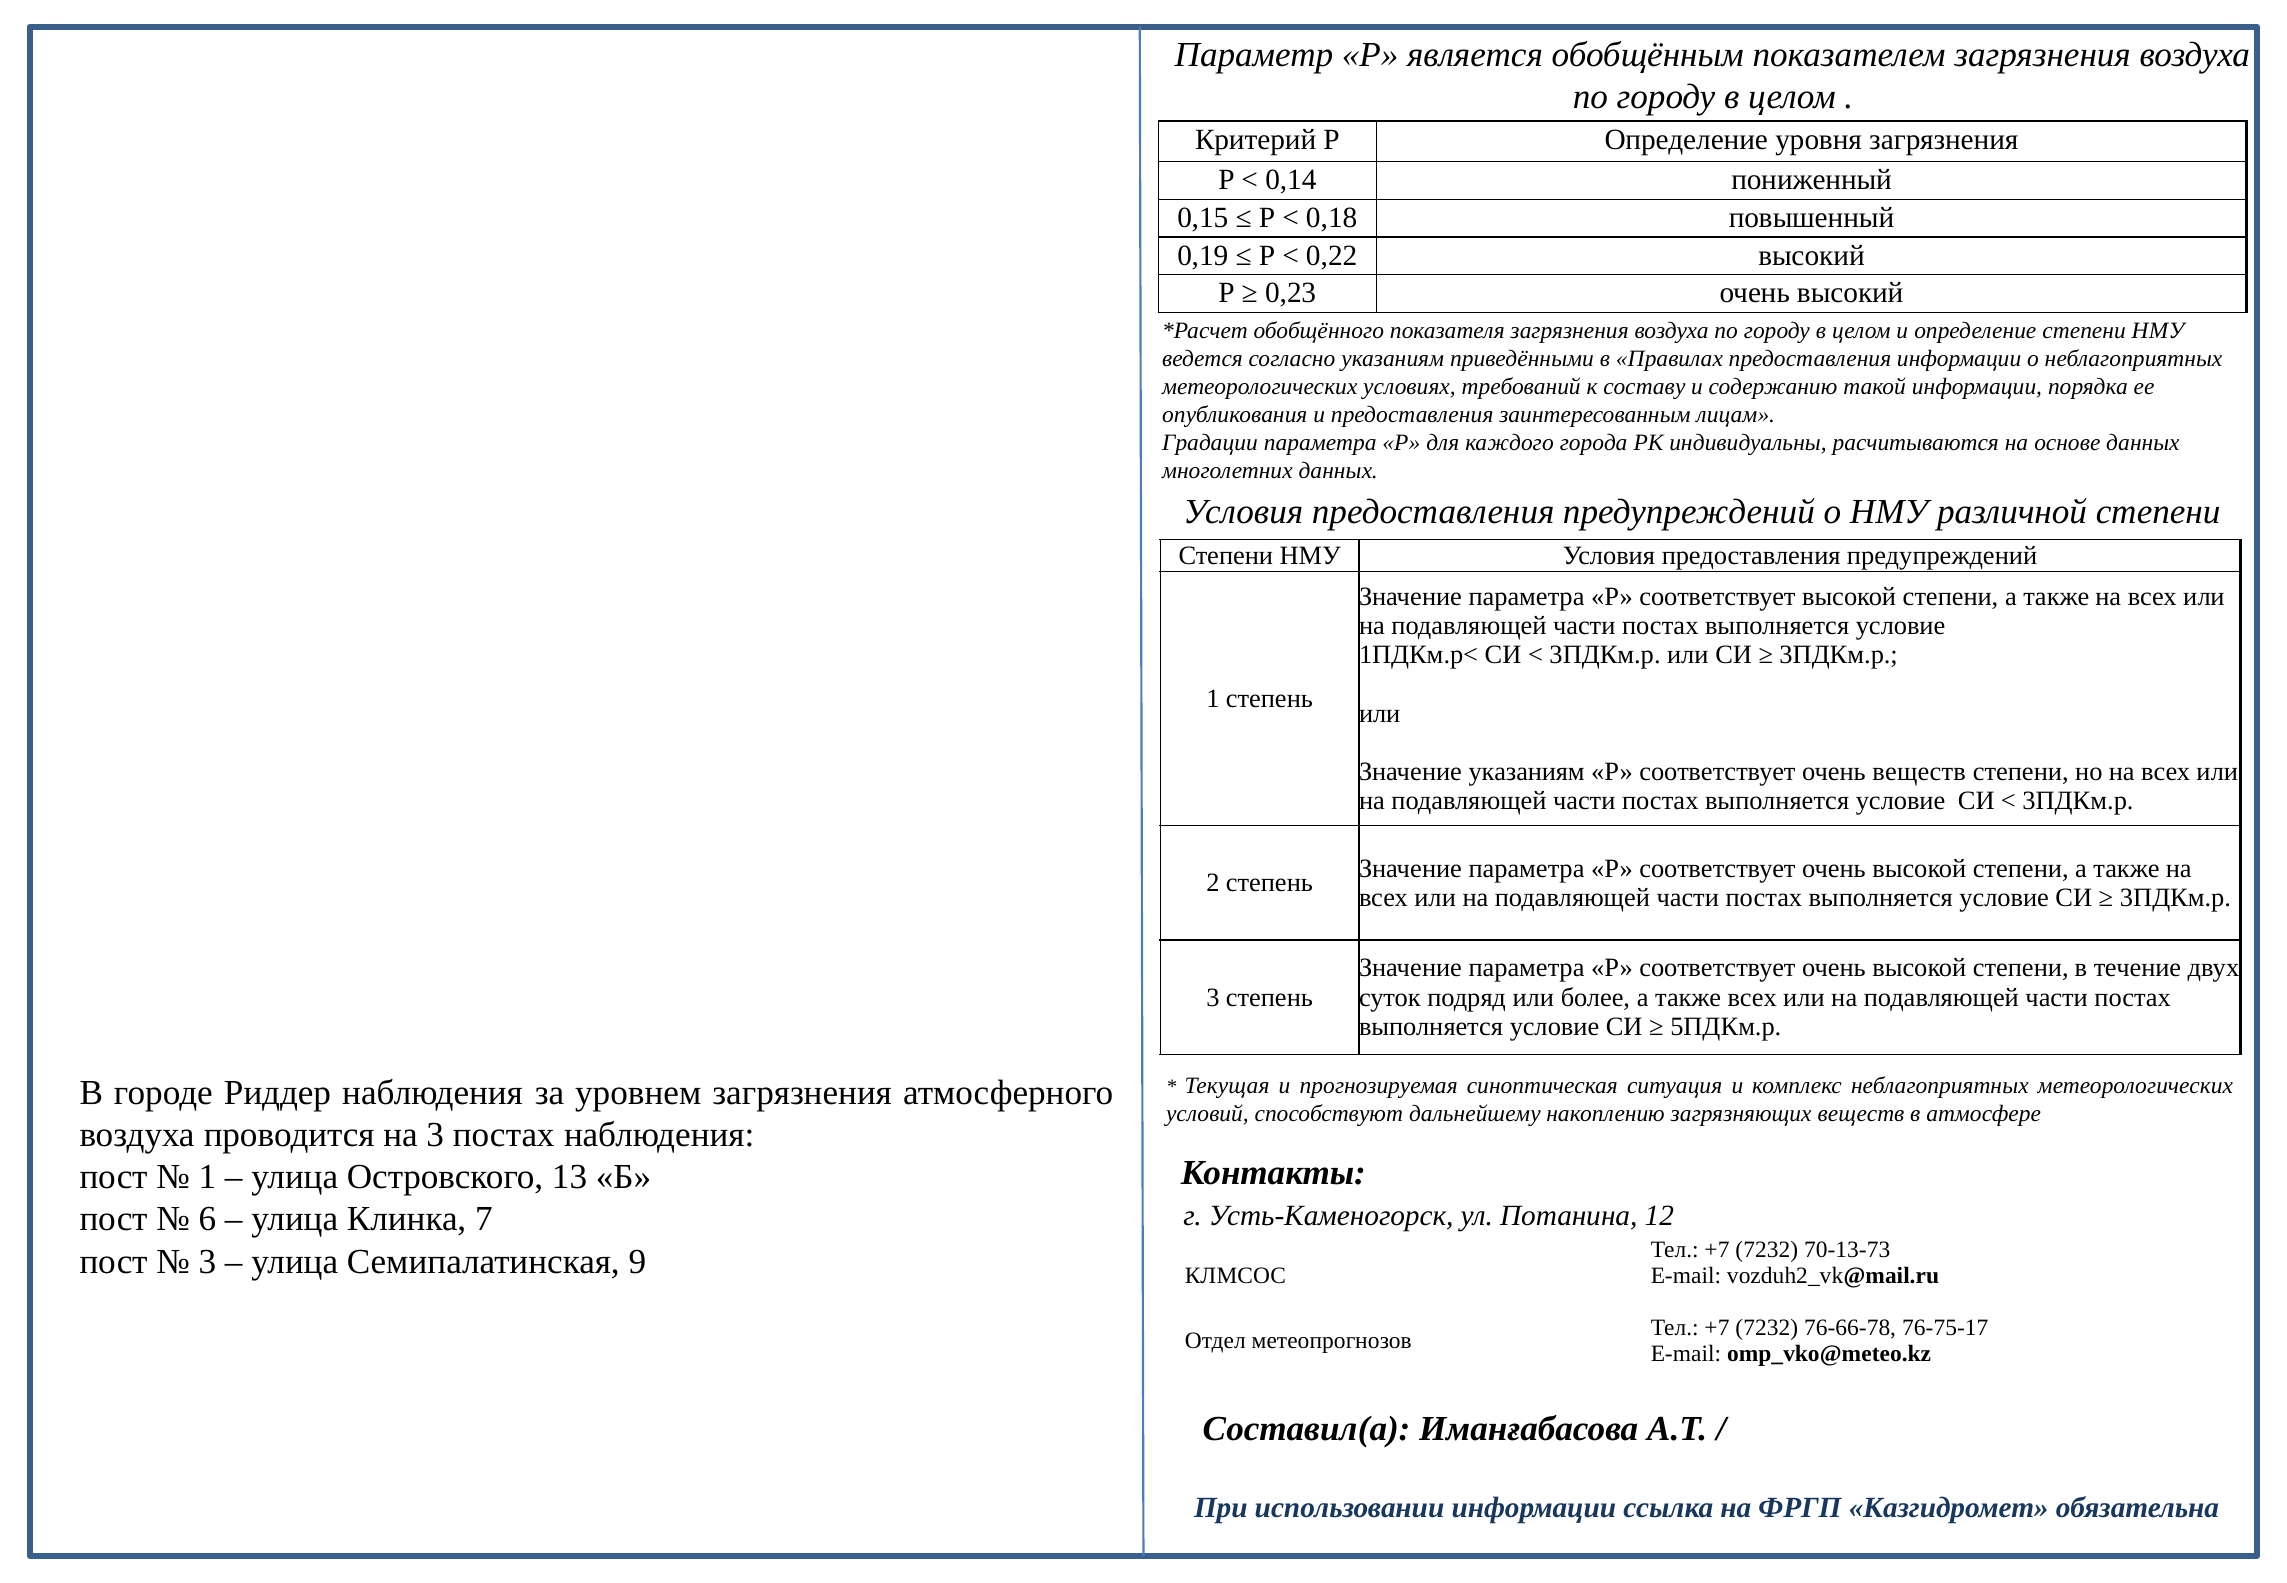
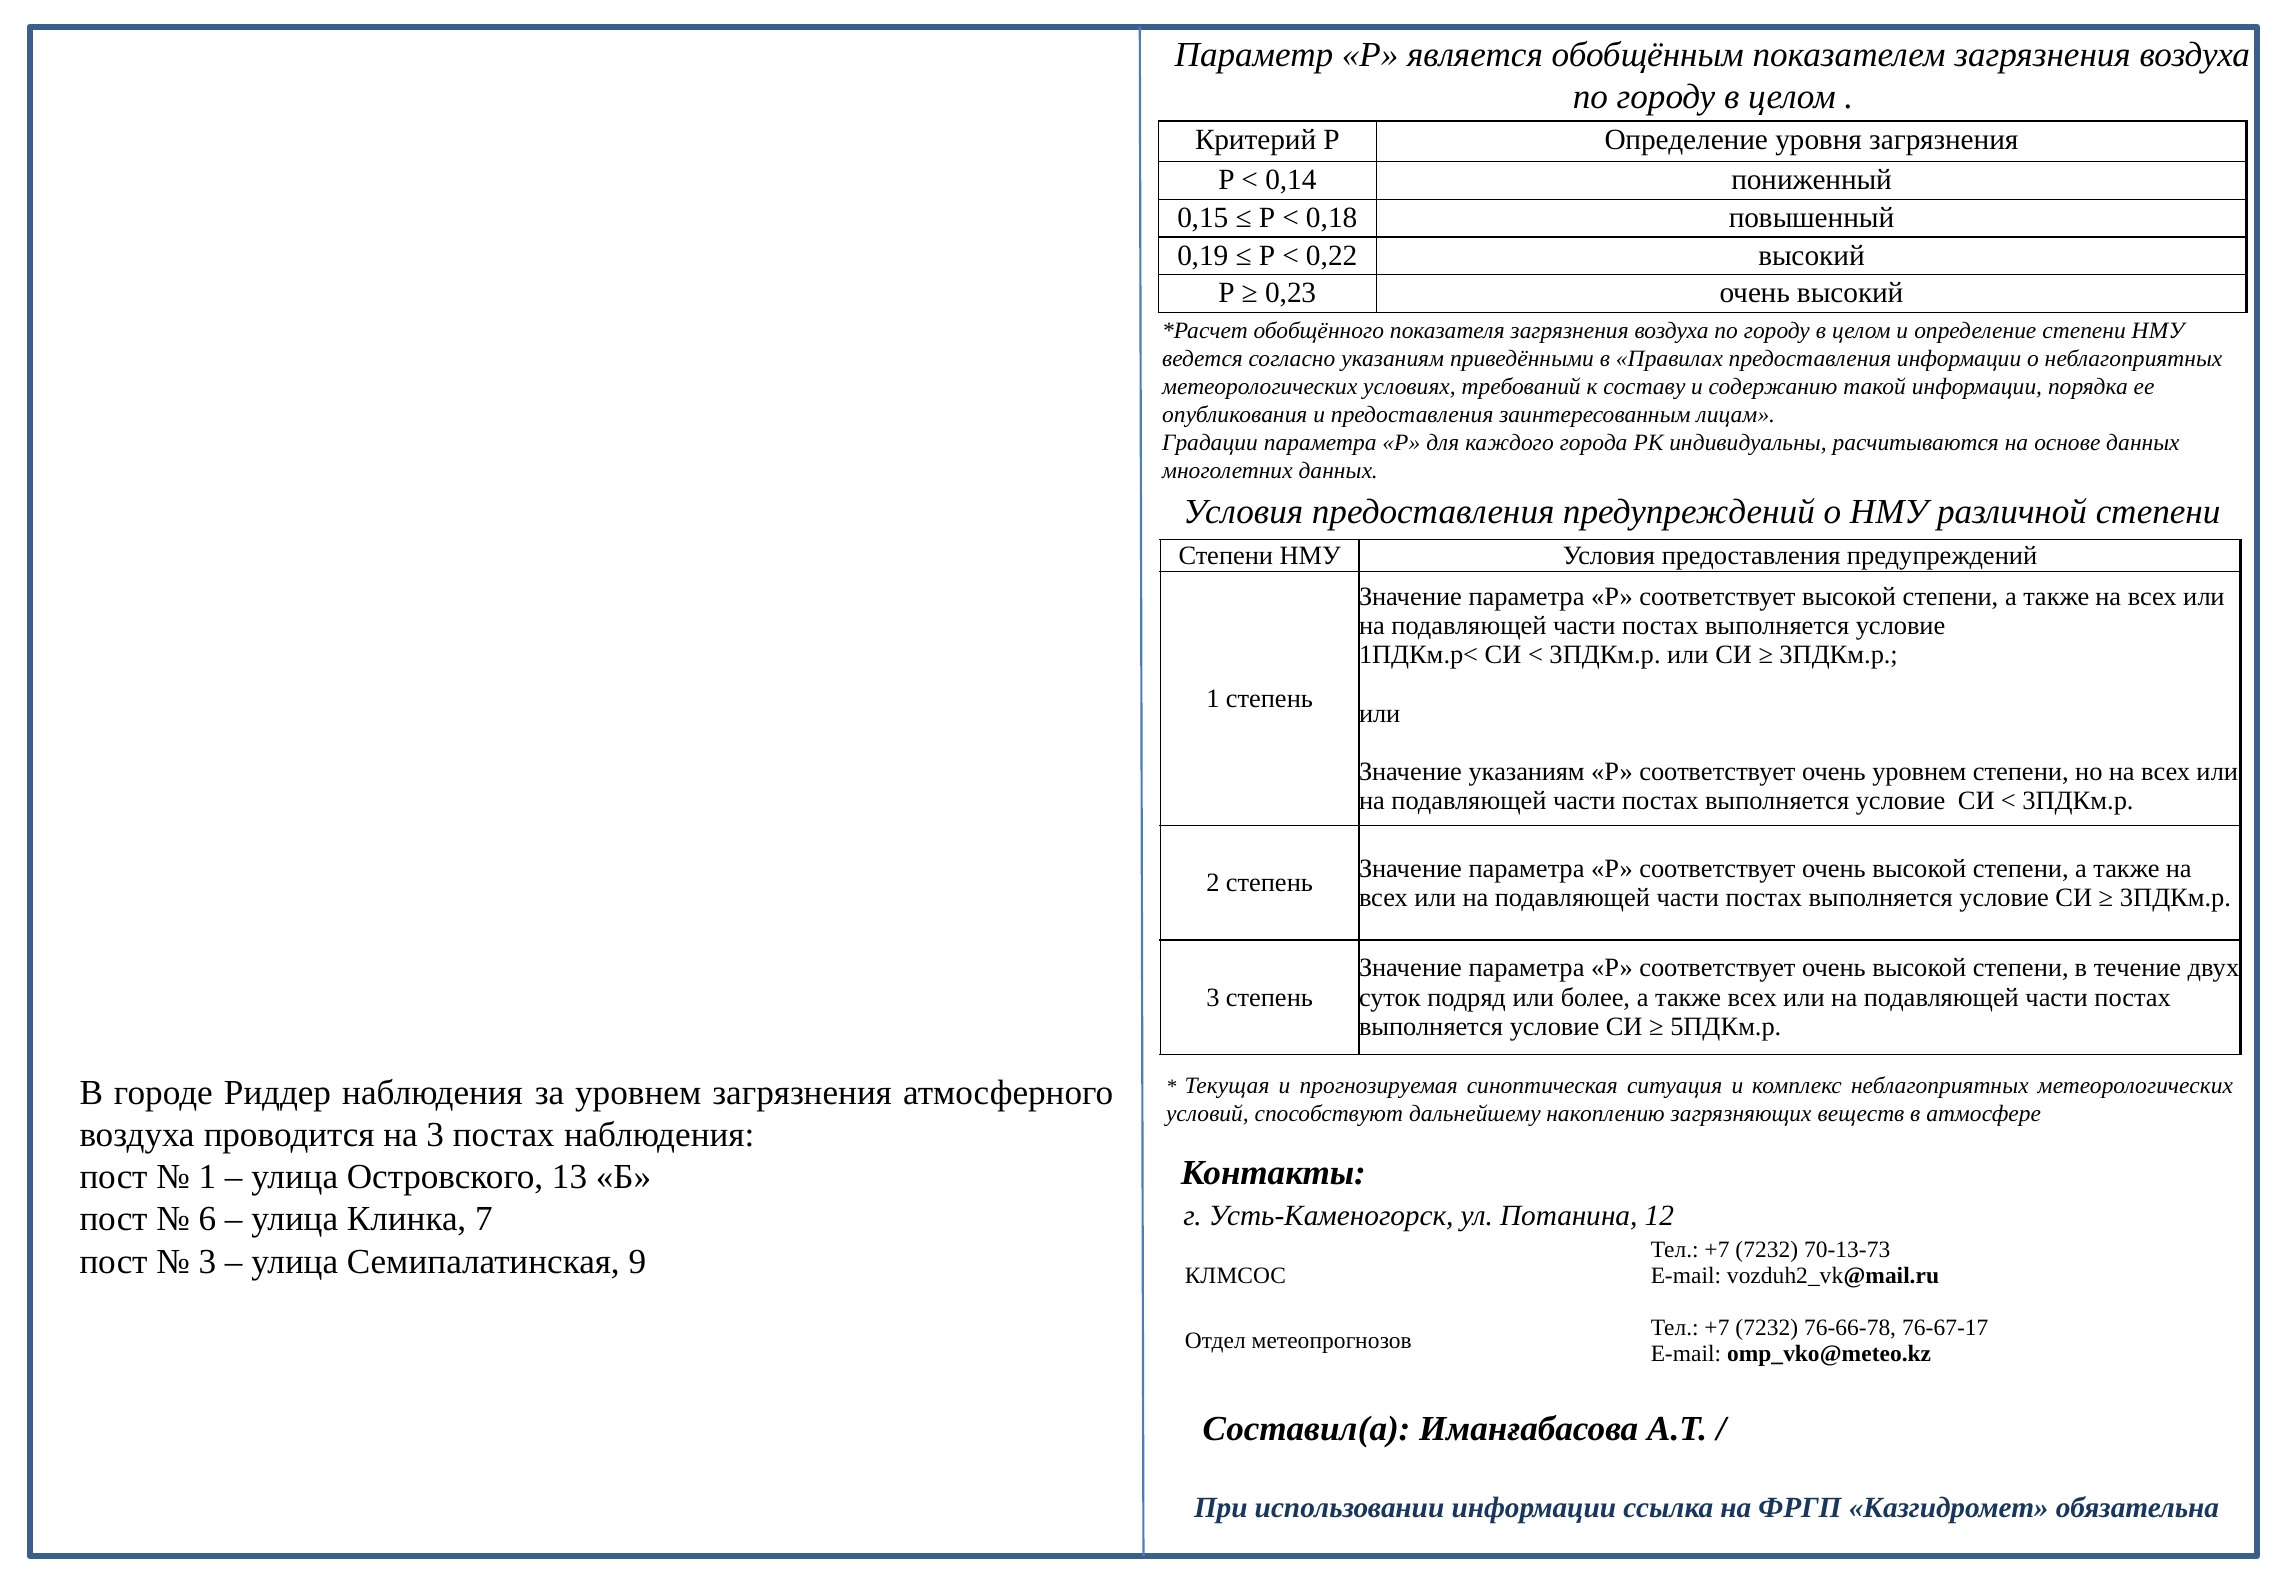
очень веществ: веществ -> уровнем
76-75-17: 76-75-17 -> 76-67-17
